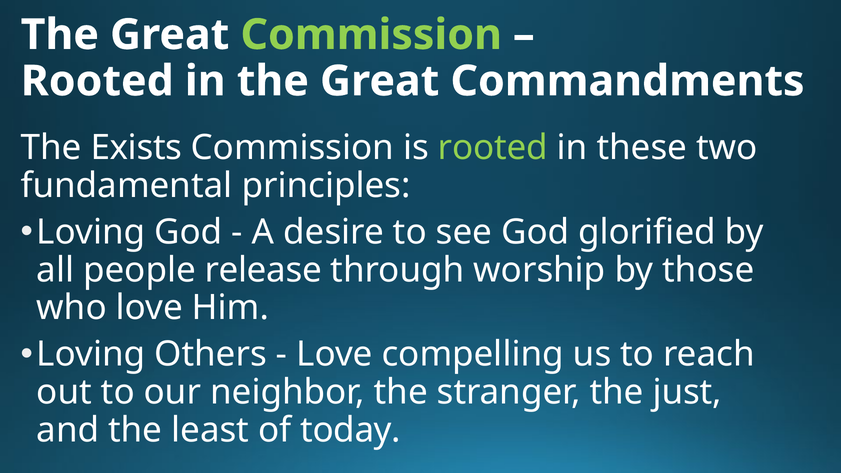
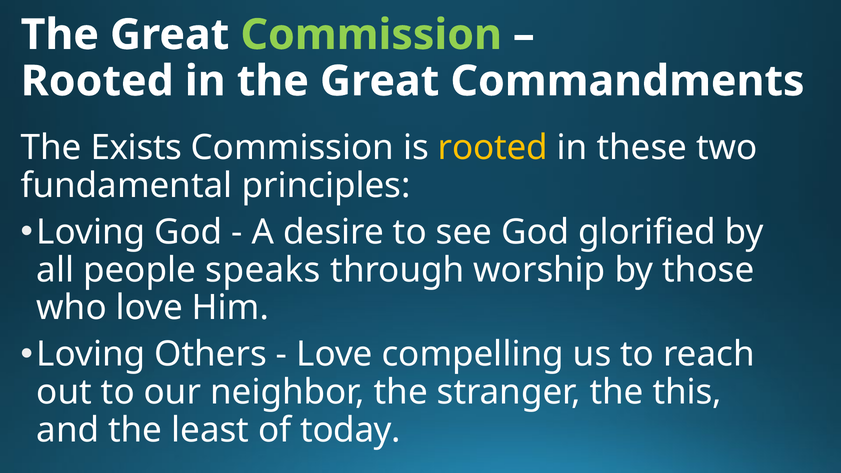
rooted at (493, 148) colour: light green -> yellow
release: release -> speaks
just: just -> this
